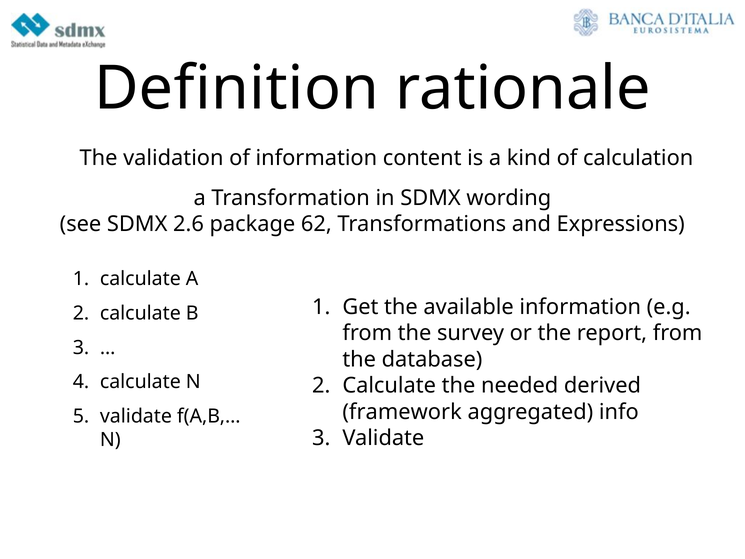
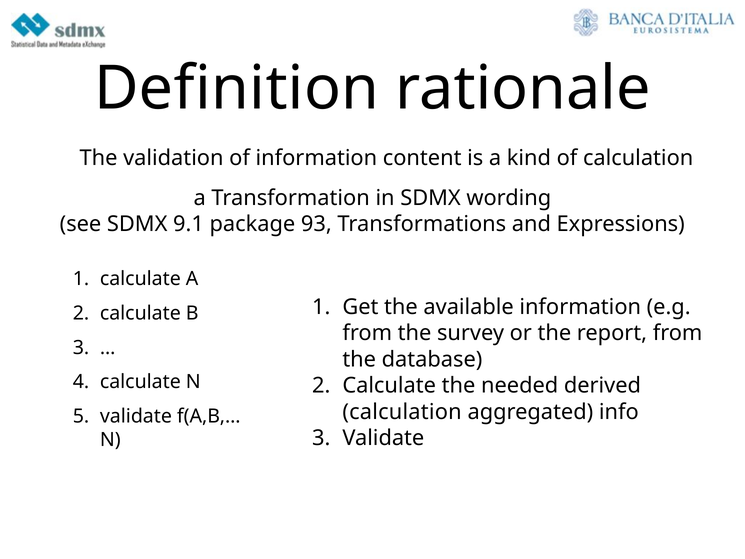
2.6: 2.6 -> 9.1
62: 62 -> 93
framework at (402, 412): framework -> calculation
